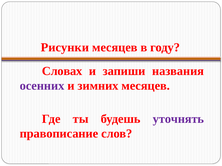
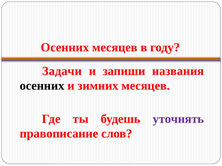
Рисунки at (65, 47): Рисунки -> Осенних
Словах: Словах -> Задачи
осенних at (42, 86) colour: purple -> black
